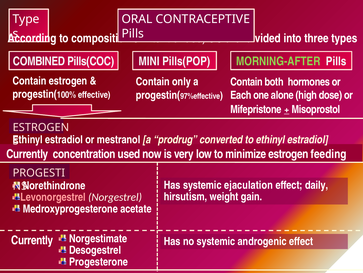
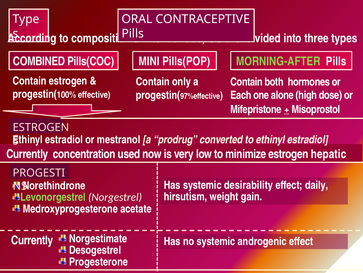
feeding: feeding -> hepatic
ejaculation: ejaculation -> desirability
Levonorgestrel colour: pink -> light green
